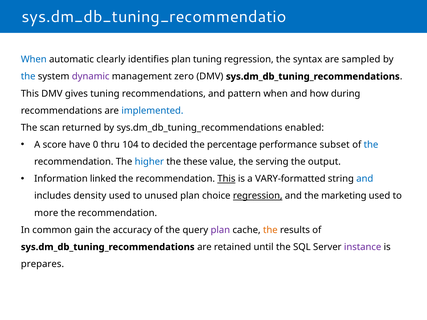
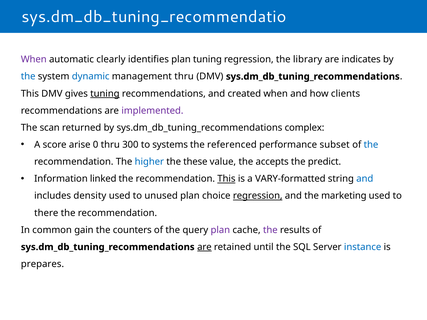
When at (34, 60) colour: blue -> purple
syntax: syntax -> library
sampled: sampled -> indicates
dynamic colour: purple -> blue
management zero: zero -> thru
tuning at (105, 94) underline: none -> present
pattern: pattern -> created
during: during -> clients
implemented colour: blue -> purple
enabled: enabled -> complex
have: have -> arise
104: 104 -> 300
decided: decided -> systems
percentage: percentage -> referenced
serving: serving -> accepts
output: output -> predict
more: more -> there
accuracy: accuracy -> counters
the at (270, 230) colour: orange -> purple
are at (204, 247) underline: none -> present
instance colour: purple -> blue
